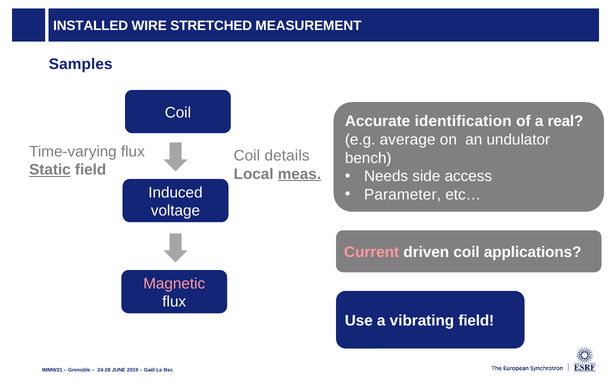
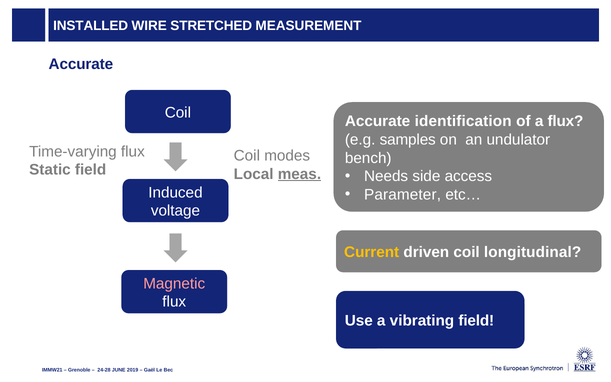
Samples at (81, 64): Samples -> Accurate
a real: real -> flux
average: average -> samples
details: details -> modes
Static underline: present -> none
Current colour: pink -> yellow
applications: applications -> longitudinal
